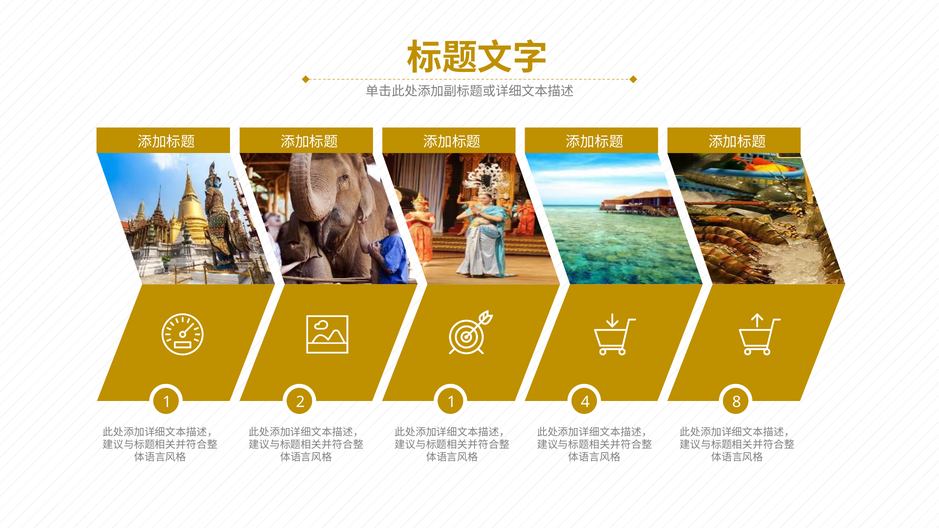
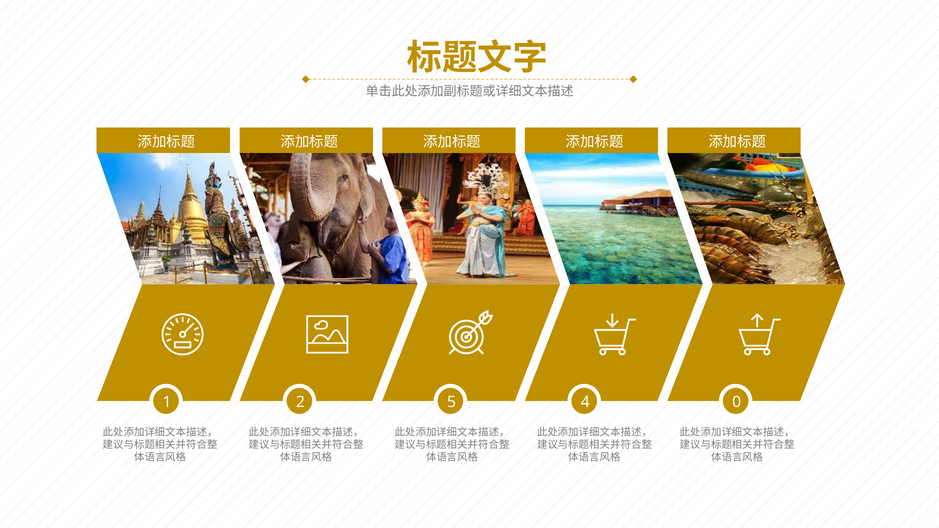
2 1: 1 -> 5
8: 8 -> 0
